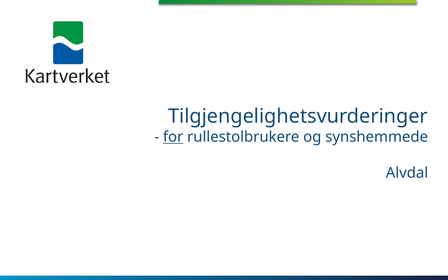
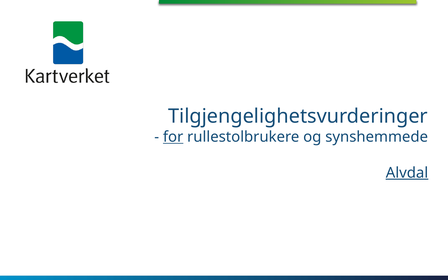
Alvdal underline: none -> present
